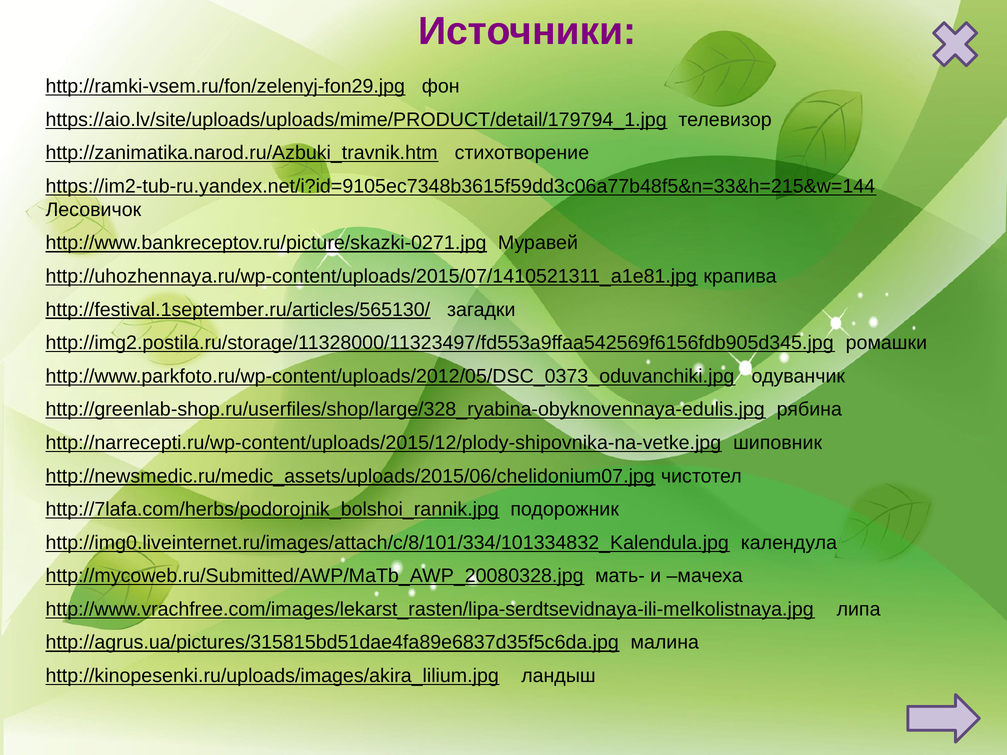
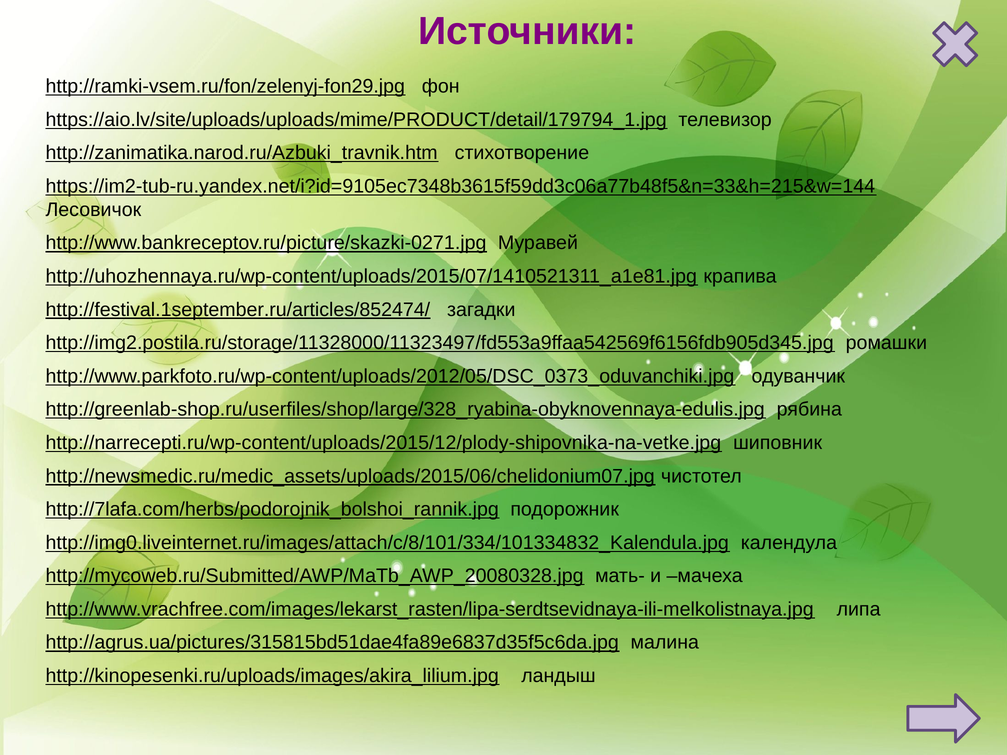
http://festival.1september.ru/articles/565130/: http://festival.1september.ru/articles/565130/ -> http://festival.1september.ru/articles/852474/
